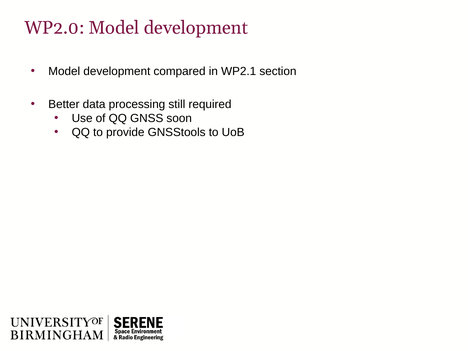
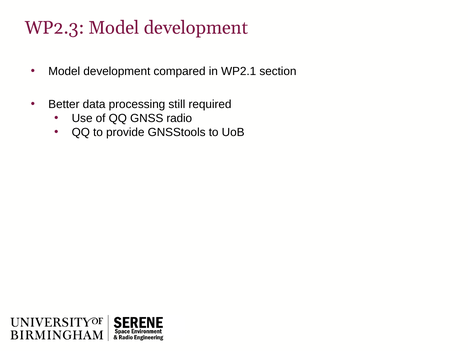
WP2.0: WP2.0 -> WP2.3
soon: soon -> radio
